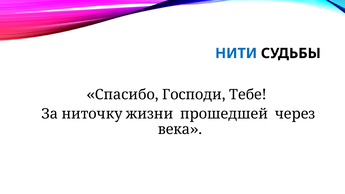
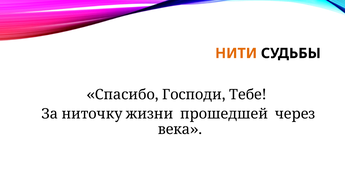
НИТИ colour: blue -> orange
